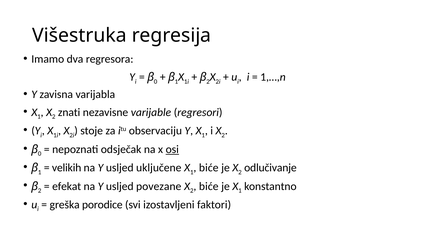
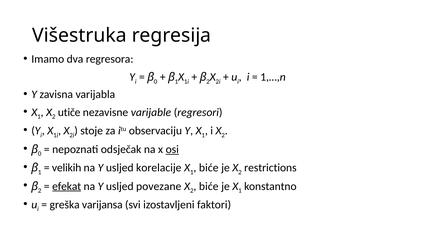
znati: znati -> utiče
uključene: uključene -> korelacije
odlučivanje: odlučivanje -> restrictions
efekat underline: none -> present
porodice: porodice -> varijansa
